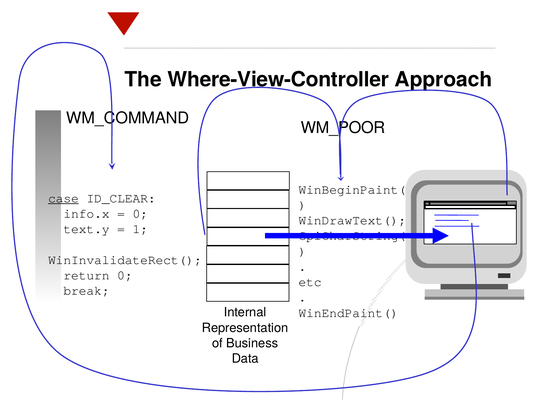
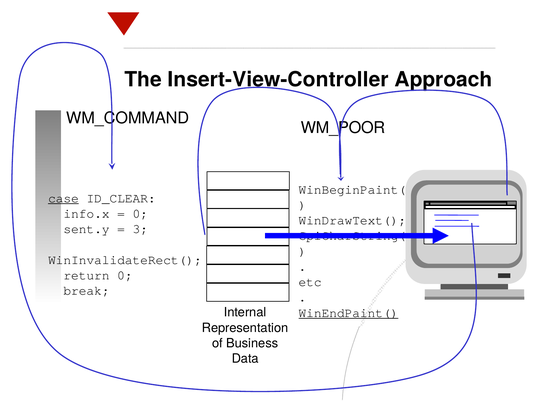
Where-View-Controller: Where-View-Controller -> Insert-View-Controller
text.y: text.y -> sent.y
1: 1 -> 3
WinEndPaint( underline: none -> present
